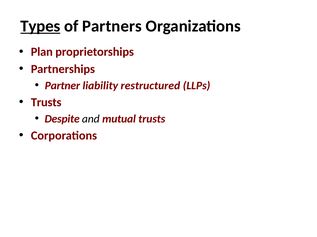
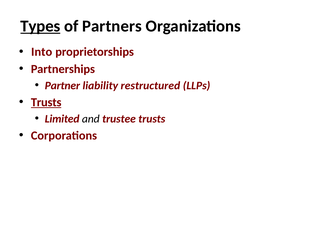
Plan: Plan -> Into
Trusts at (46, 103) underline: none -> present
Despite: Despite -> Limited
mutual: mutual -> trustee
